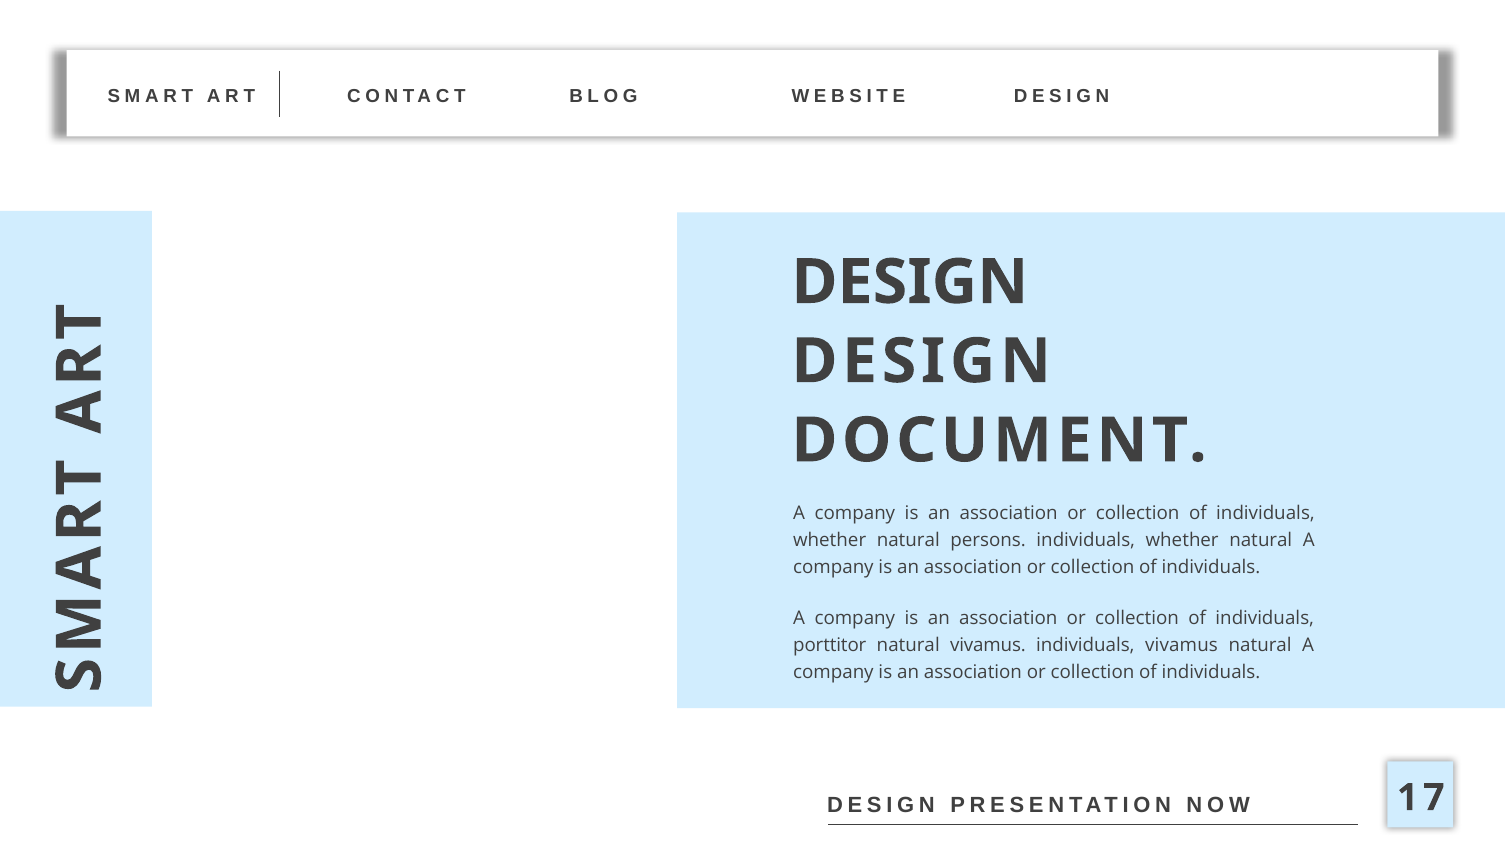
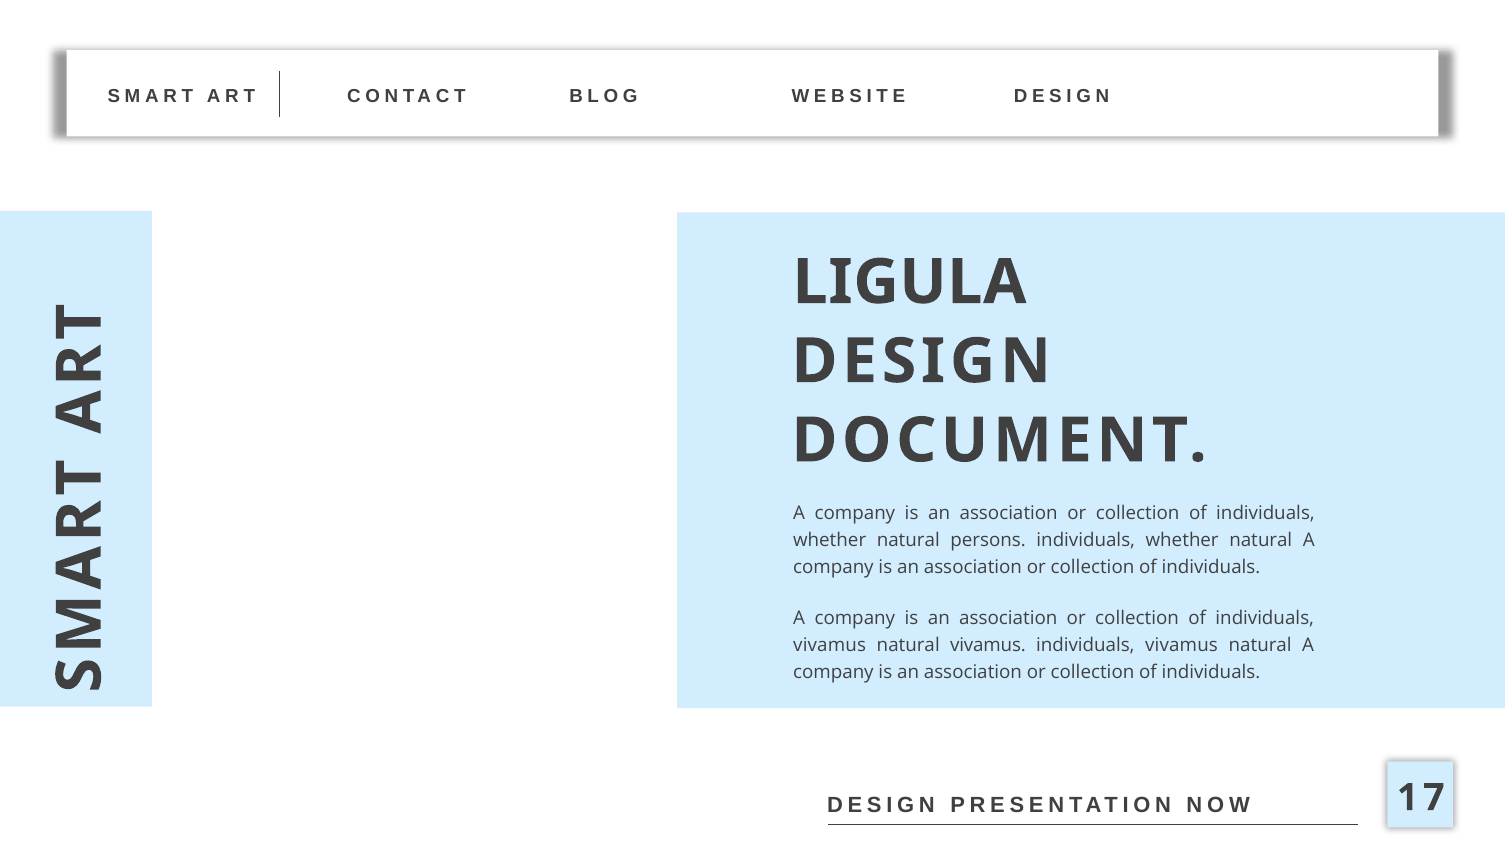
DESIGN at (910, 282): DESIGN -> LIGULA
porttitor at (830, 645): porttitor -> vivamus
